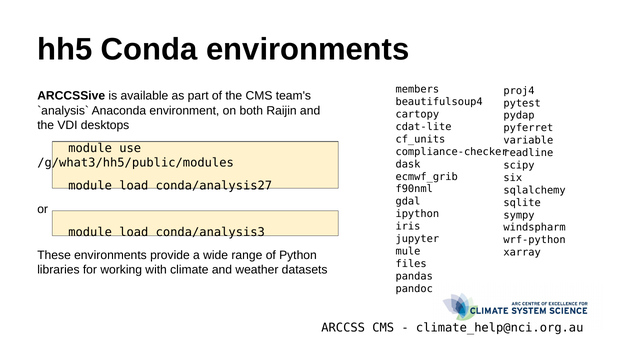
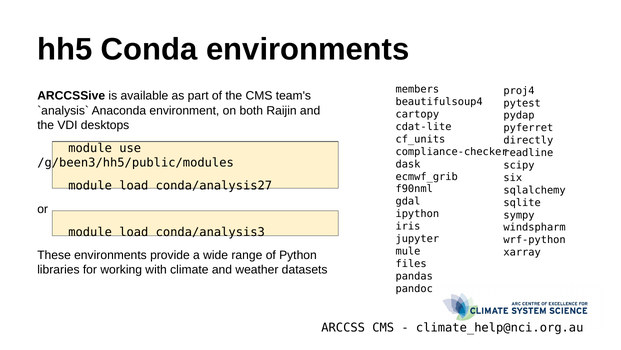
variable: variable -> directly
/g/what3/hh5/public/modules: /g/what3/hh5/public/modules -> /g/been3/hh5/public/modules
